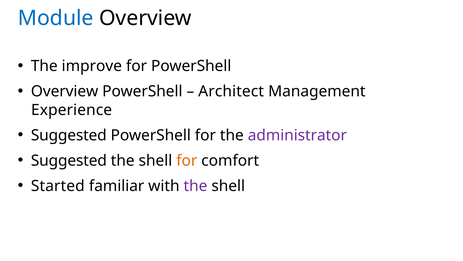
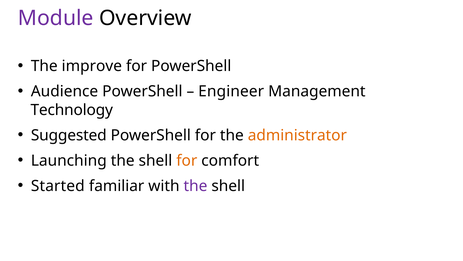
Module colour: blue -> purple
Overview at (65, 91): Overview -> Audience
Architect: Architect -> Engineer
Experience: Experience -> Technology
administrator colour: purple -> orange
Suggested at (69, 160): Suggested -> Launching
